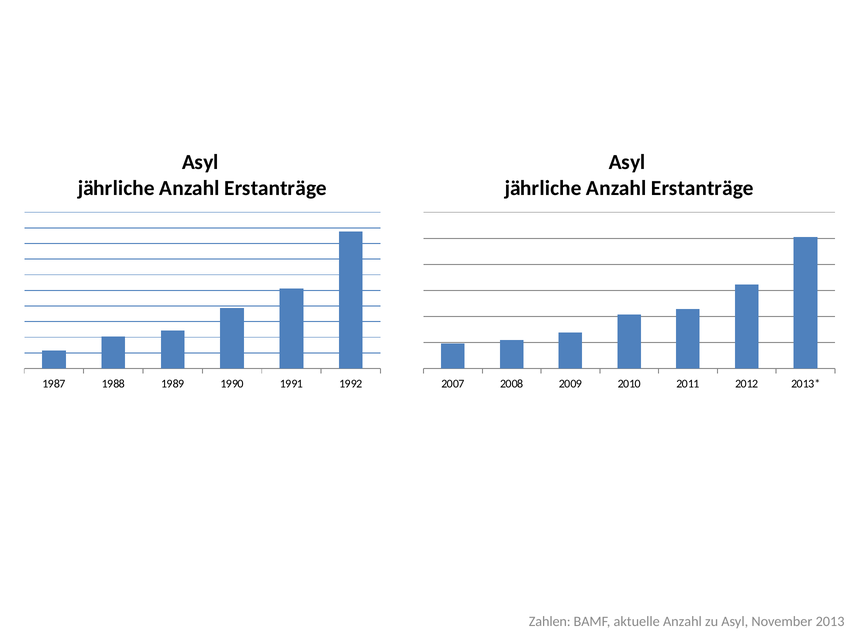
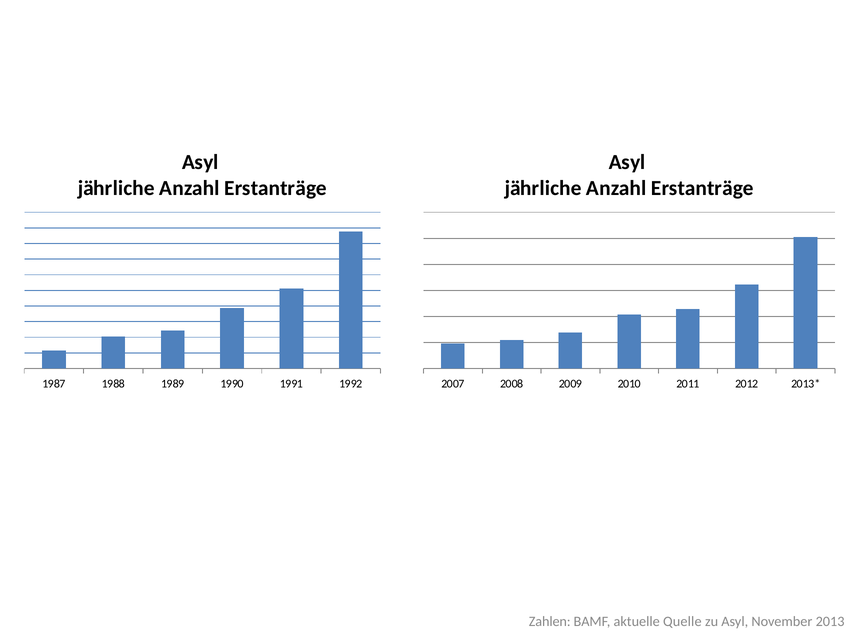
aktuelle Anzahl: Anzahl -> Quelle
